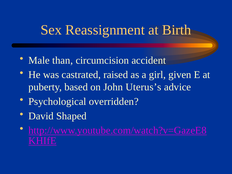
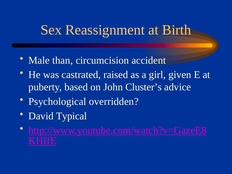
Uterus’s: Uterus’s -> Cluster’s
Shaped: Shaped -> Typical
